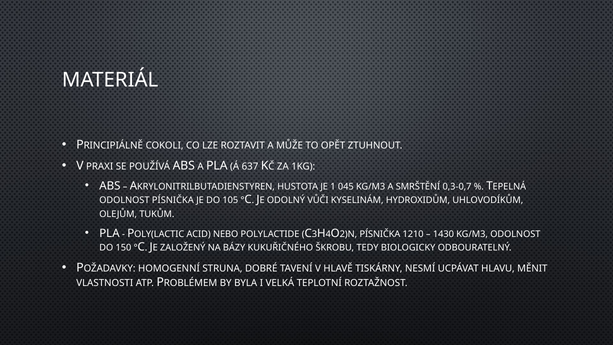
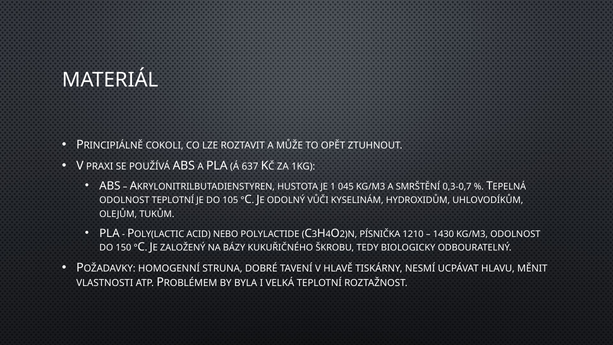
ODOLNOST PÍSNIČKA: PÍSNIČKA -> TEPLOTNÍ
